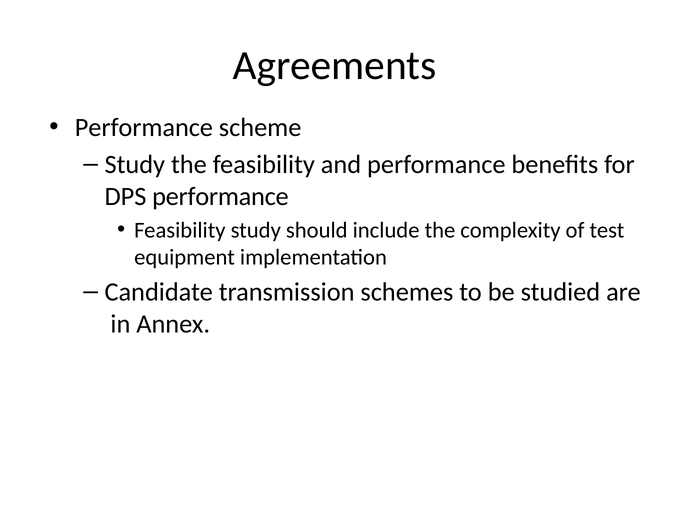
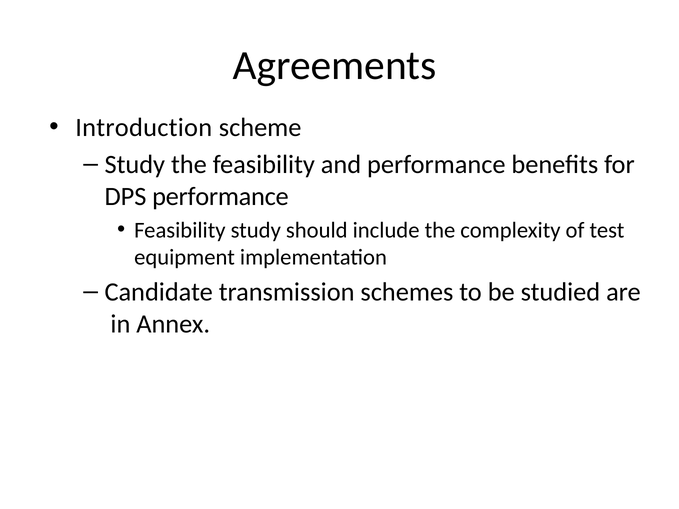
Performance at (144, 128): Performance -> Introduction
